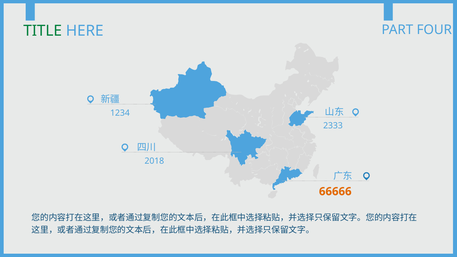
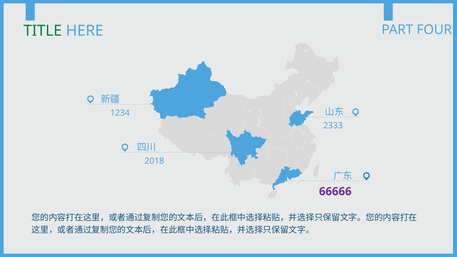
66666 colour: orange -> purple
